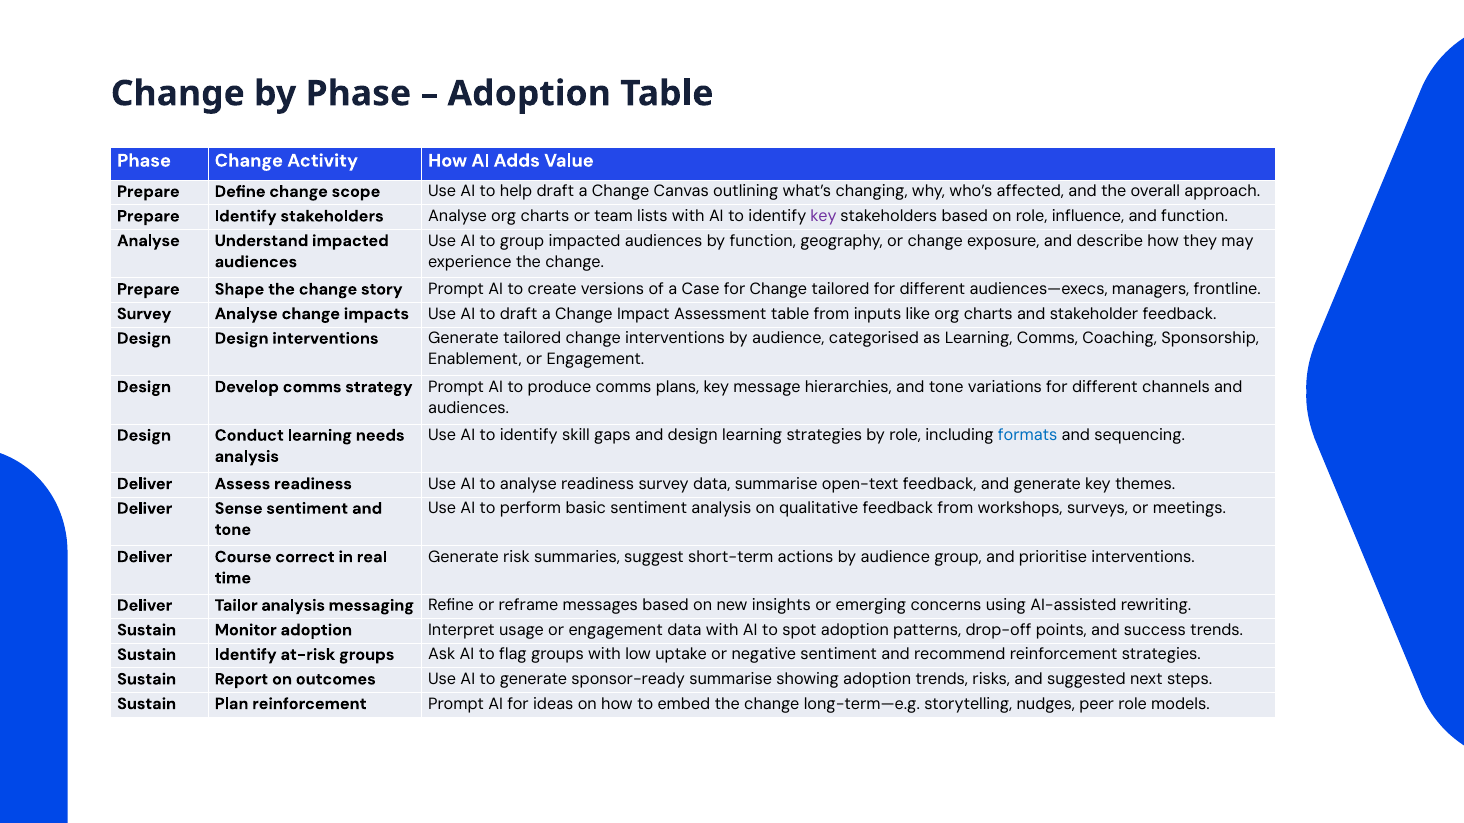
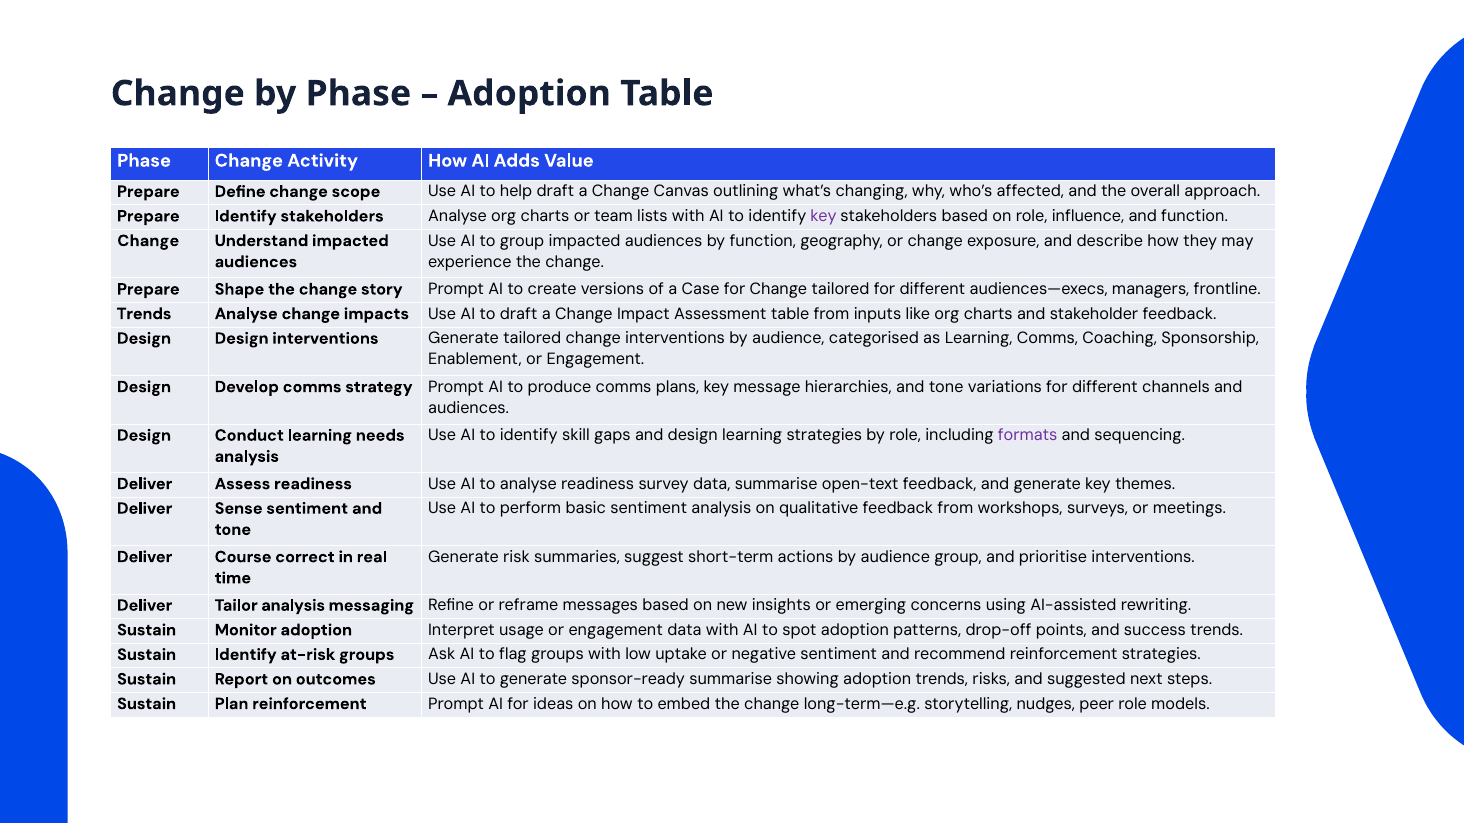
Analyse at (148, 241): Analyse -> Change
Survey at (144, 314): Survey -> Trends
formats colour: blue -> purple
